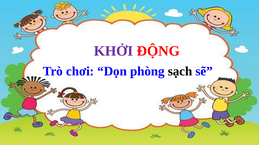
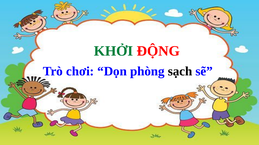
KHỞI colour: purple -> green
